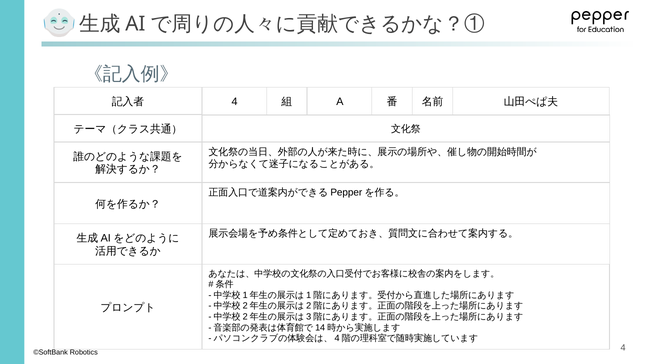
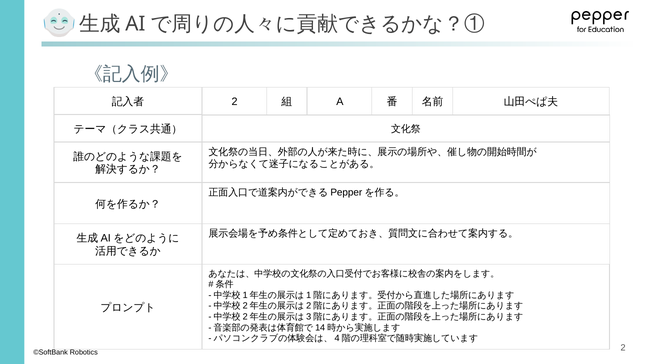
4 at (235, 102): 4 -> 2
4 at (623, 348): 4 -> 2
